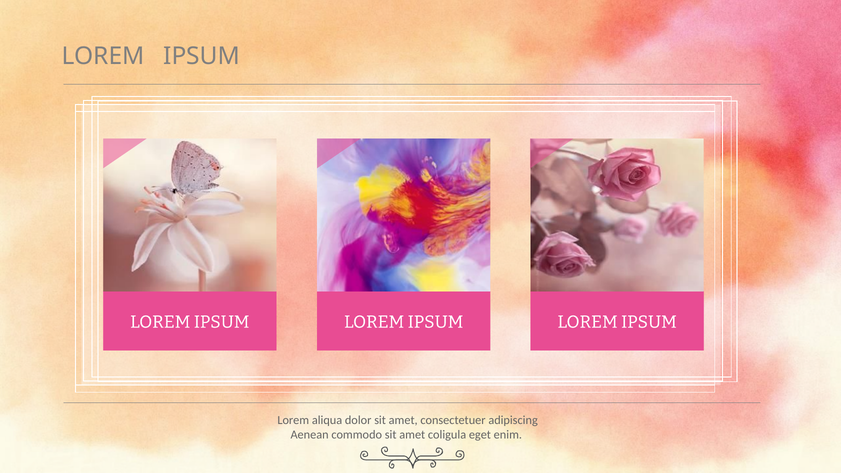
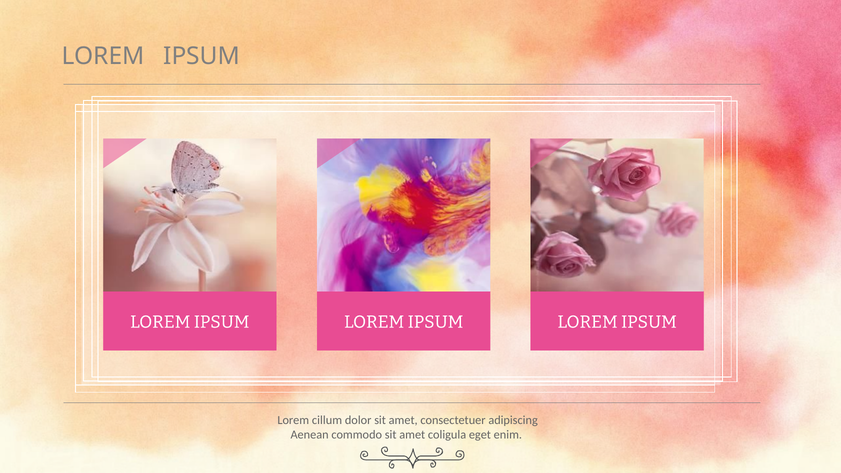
aliqua: aliqua -> cillum
